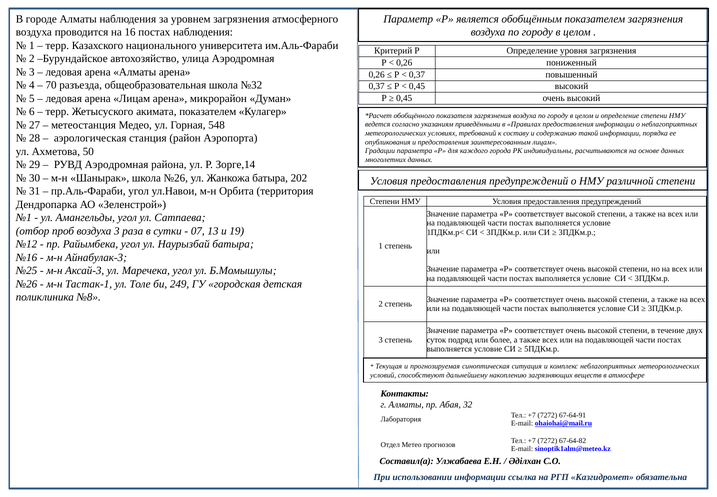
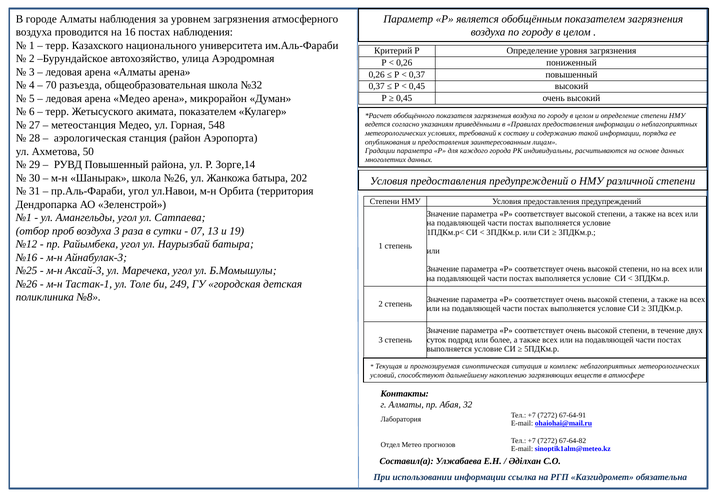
арена Лицам: Лицам -> Медео
РУВД Аэродромная: Аэродромная -> Повышенный
